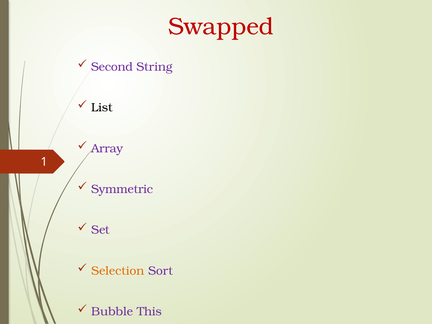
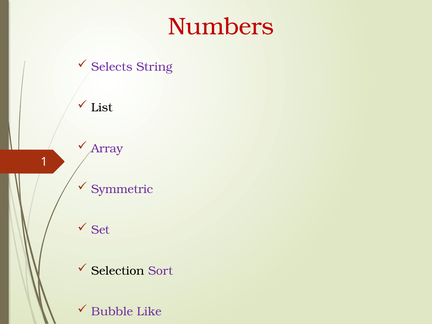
Swapped: Swapped -> Numbers
Second: Second -> Selects
Selection colour: orange -> black
This: This -> Like
